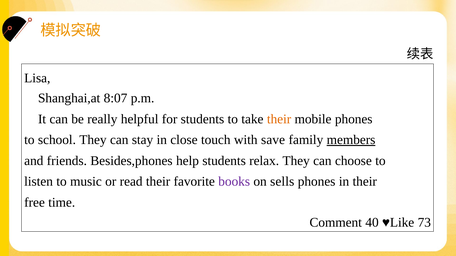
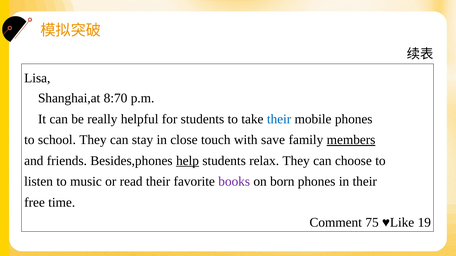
8:07: 8:07 -> 8:70
their at (279, 119) colour: orange -> blue
help underline: none -> present
sells: sells -> born
40: 40 -> 75
73: 73 -> 19
